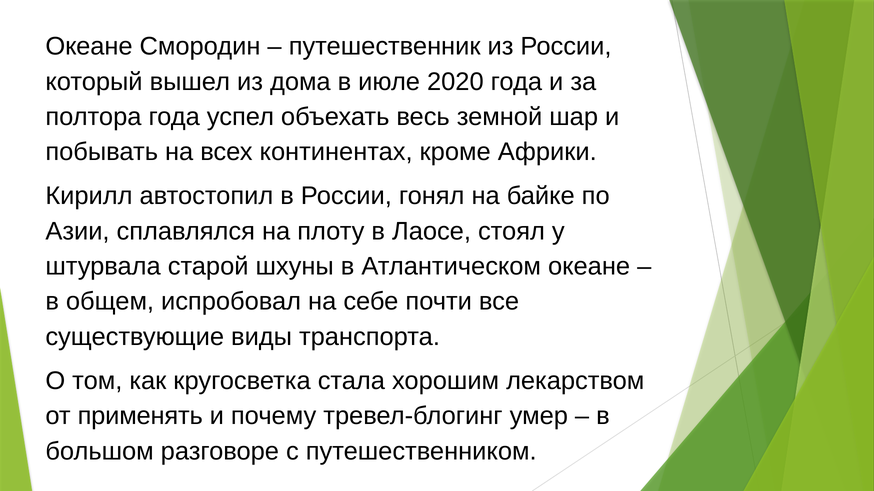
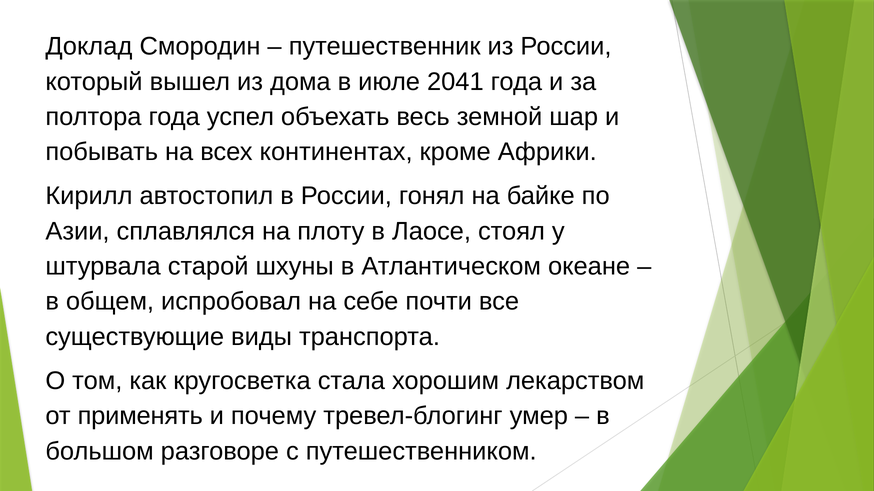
Океане at (89, 47): Океане -> Доклад
2020: 2020 -> 2041
